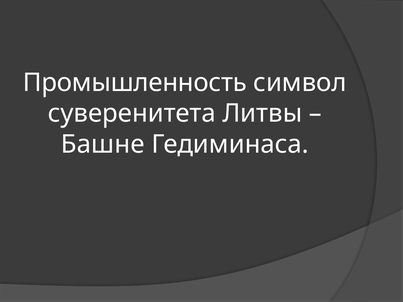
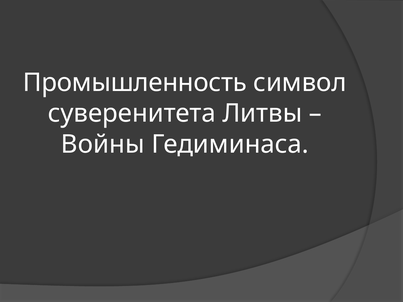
Башне: Башне -> Войны
